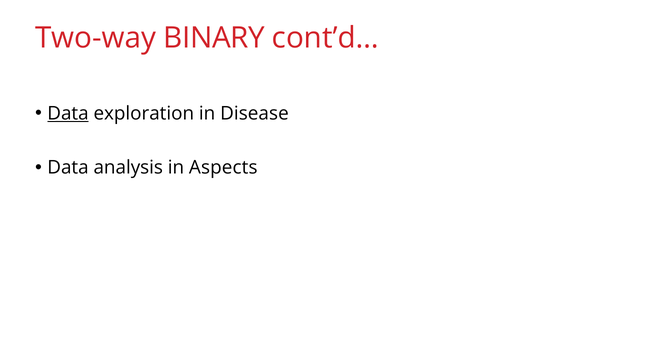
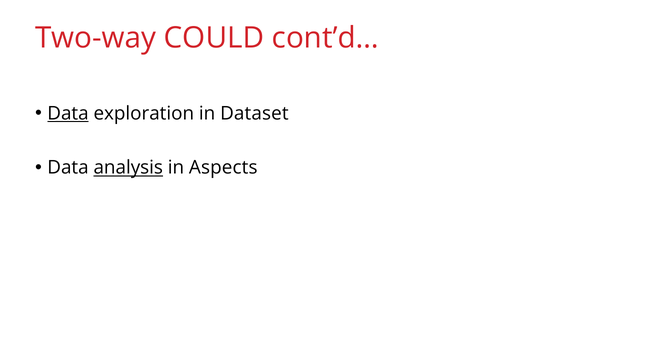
BINARY: BINARY -> COULD
Disease: Disease -> Dataset
analysis underline: none -> present
